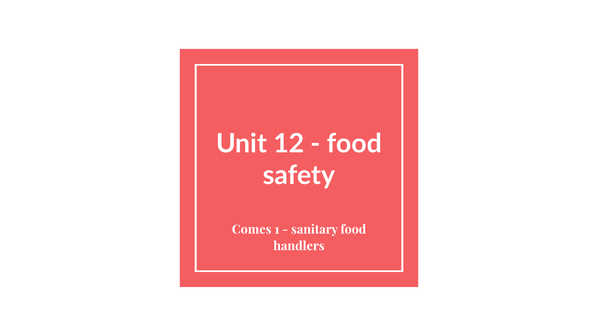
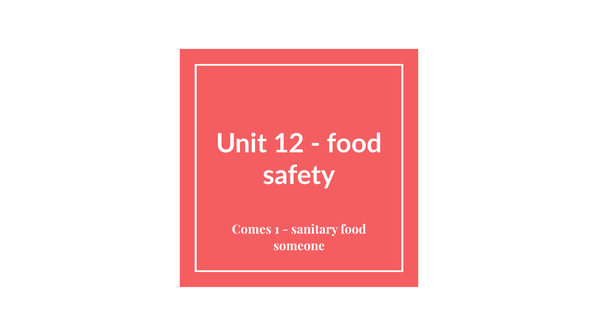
handlers: handlers -> someone
